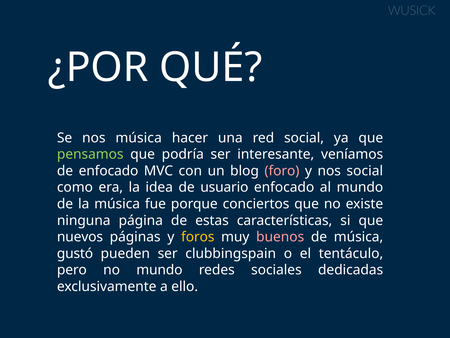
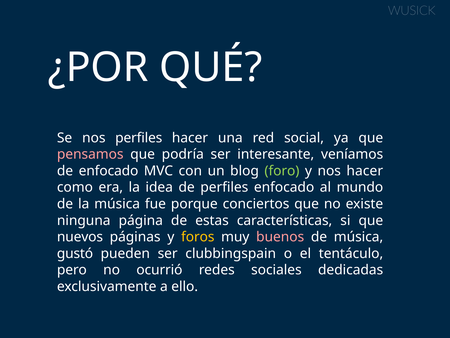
nos música: música -> perfiles
pensamos colour: light green -> pink
foro colour: pink -> light green
nos social: social -> hacer
de usuario: usuario -> perfiles
no mundo: mundo -> ocurrió
